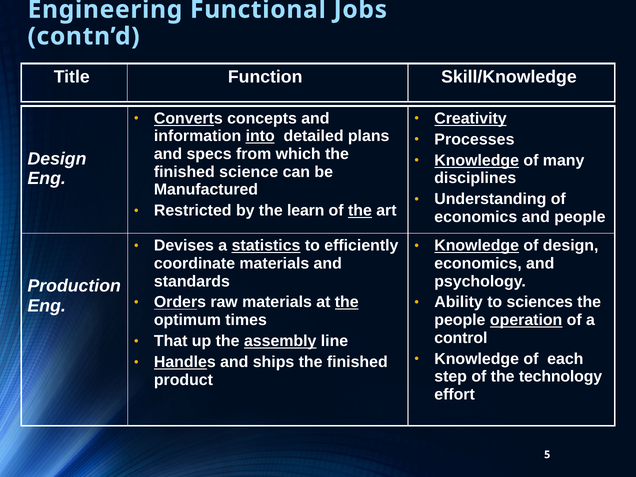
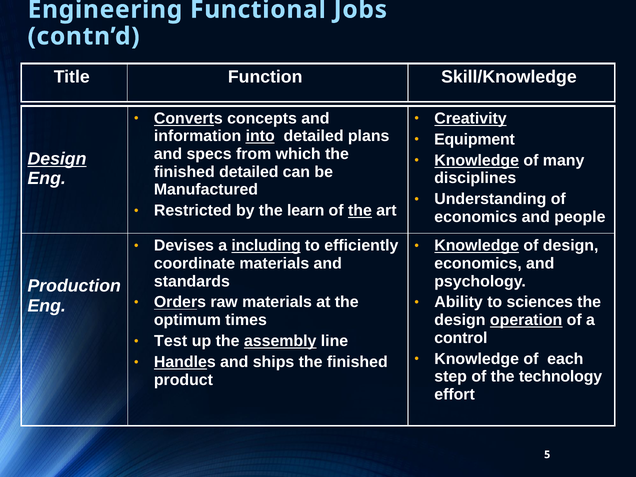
Processes: Processes -> Equipment
Design at (57, 159) underline: none -> present
finished science: science -> detailed
statistics: statistics -> including
the at (347, 302) underline: present -> none
people at (460, 320): people -> design
That: That -> Test
